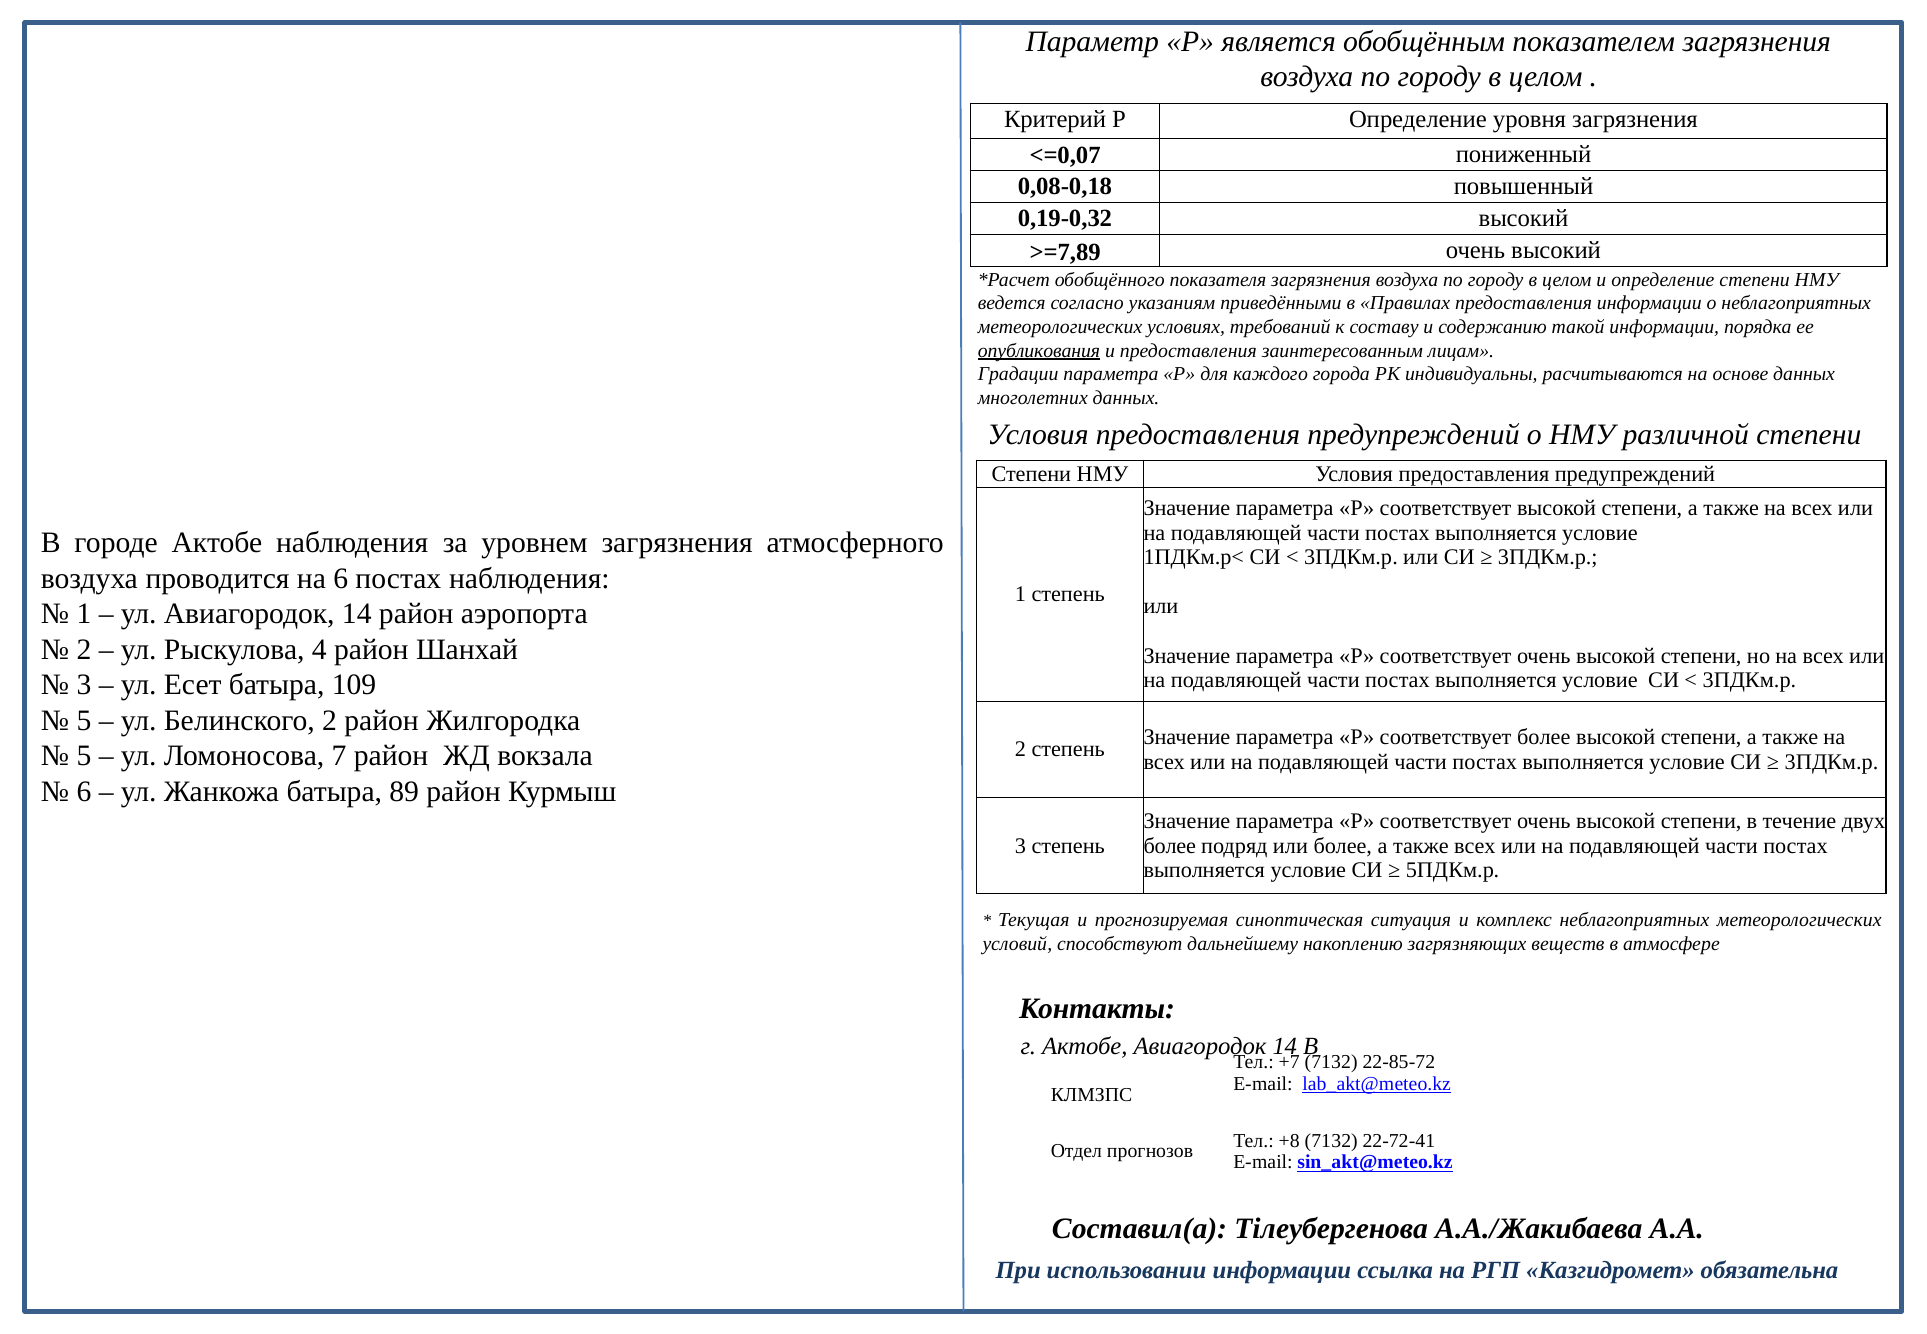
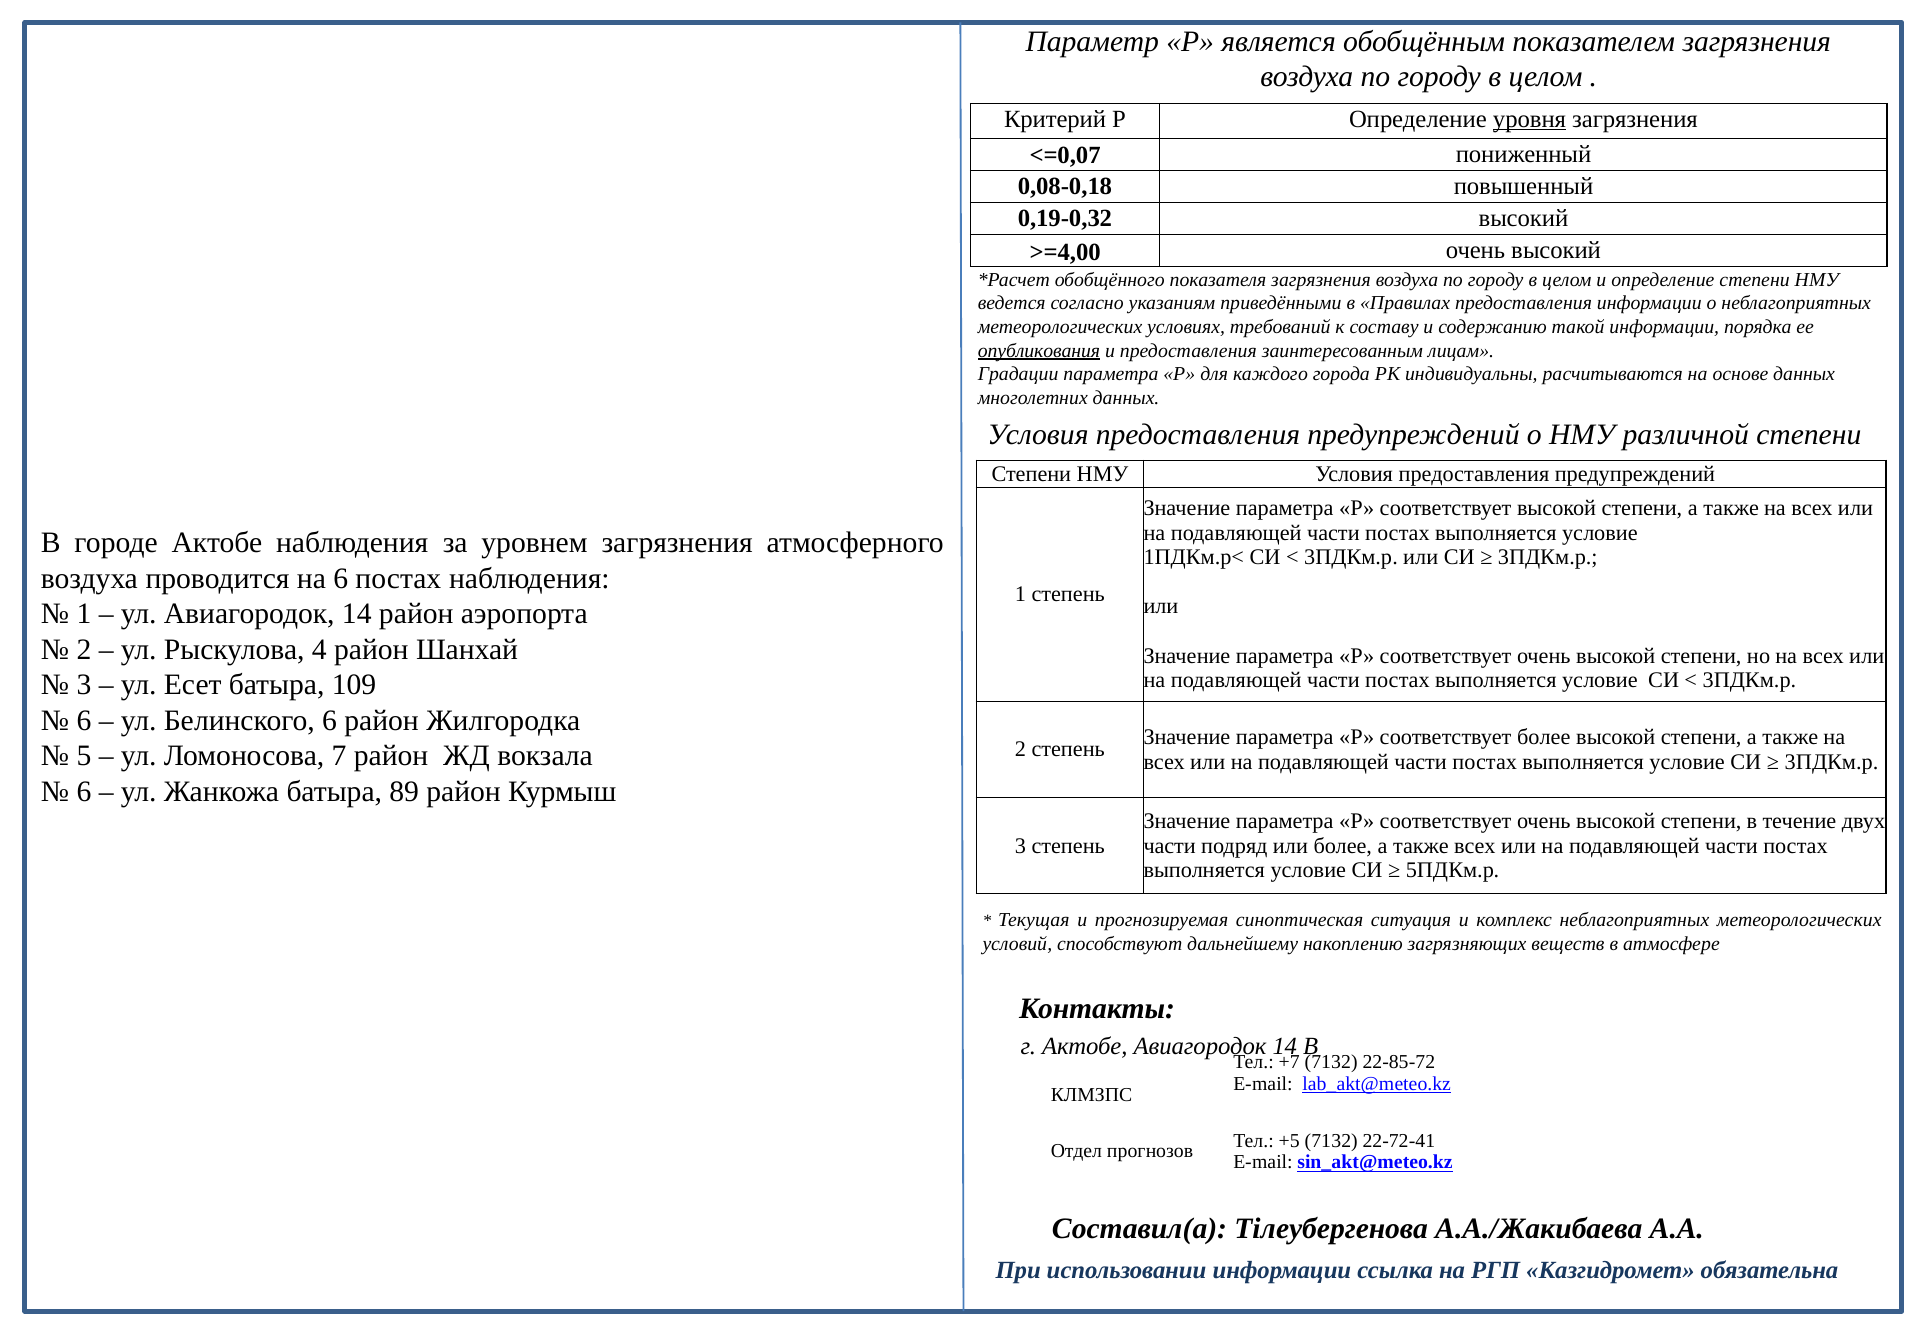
уровня underline: none -> present
>=7,89: >=7,89 -> >=4,00
5 at (84, 721): 5 -> 6
Белинского 2: 2 -> 6
более at (1170, 846): более -> части
+8: +8 -> +5
